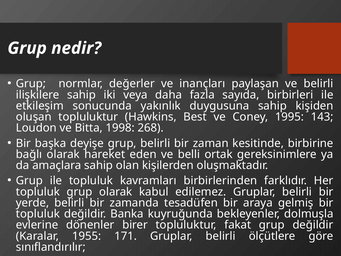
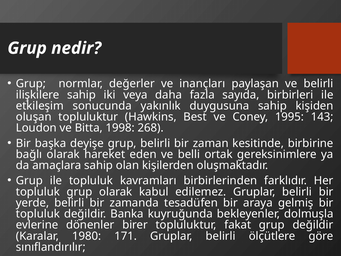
1955: 1955 -> 1980
